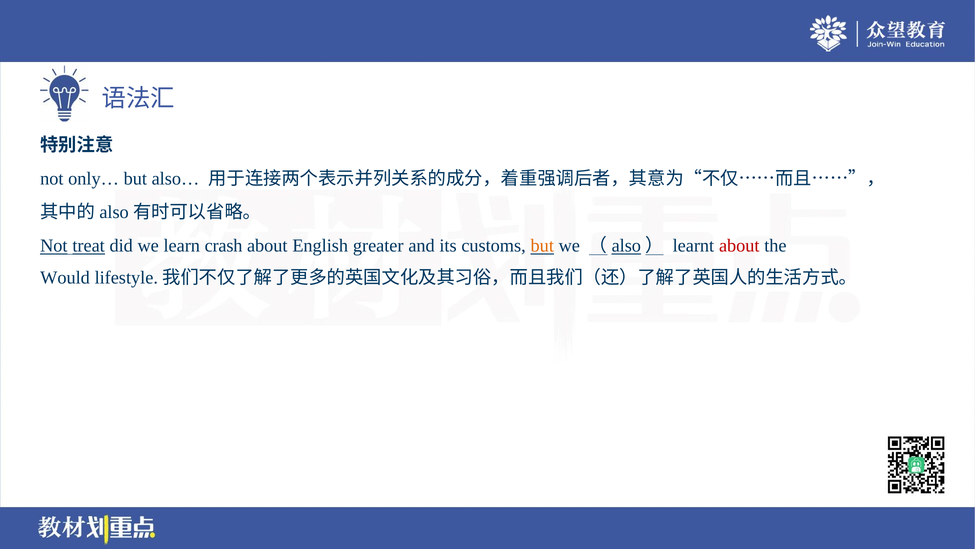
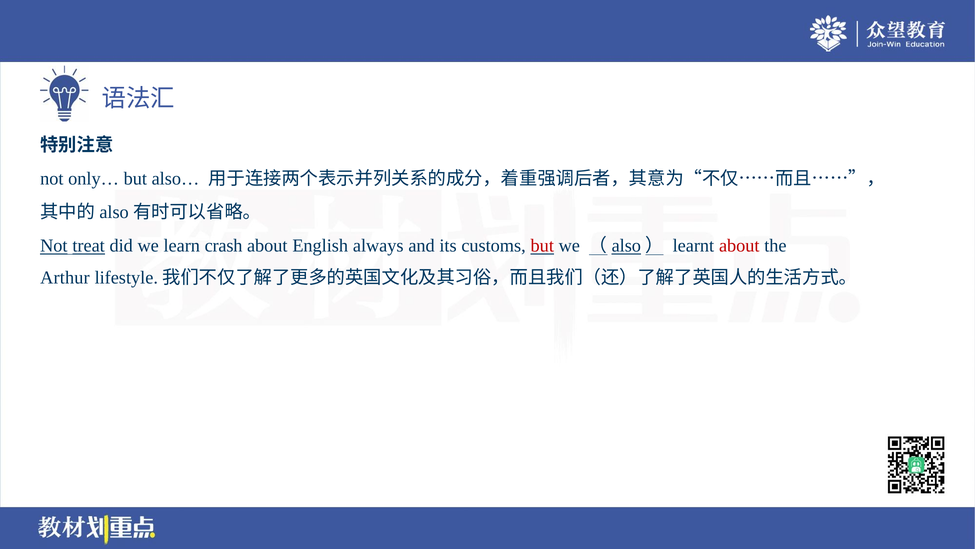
greater: greater -> always
but at (542, 246) colour: orange -> red
Would: Would -> Arthur
